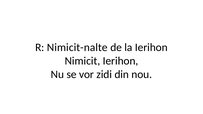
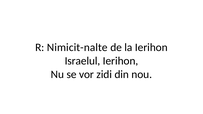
Nimicit: Nimicit -> Israelul
